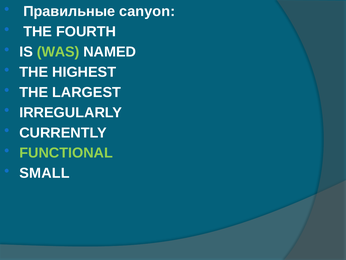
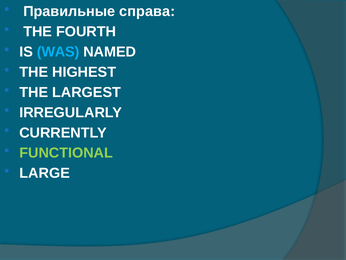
canyon: canyon -> справа
WAS colour: light green -> light blue
SMALL: SMALL -> LARGE
